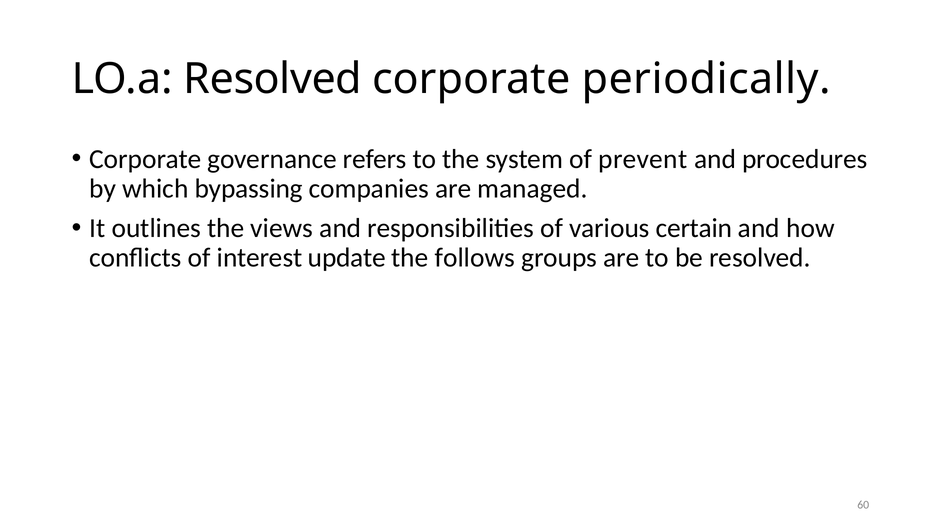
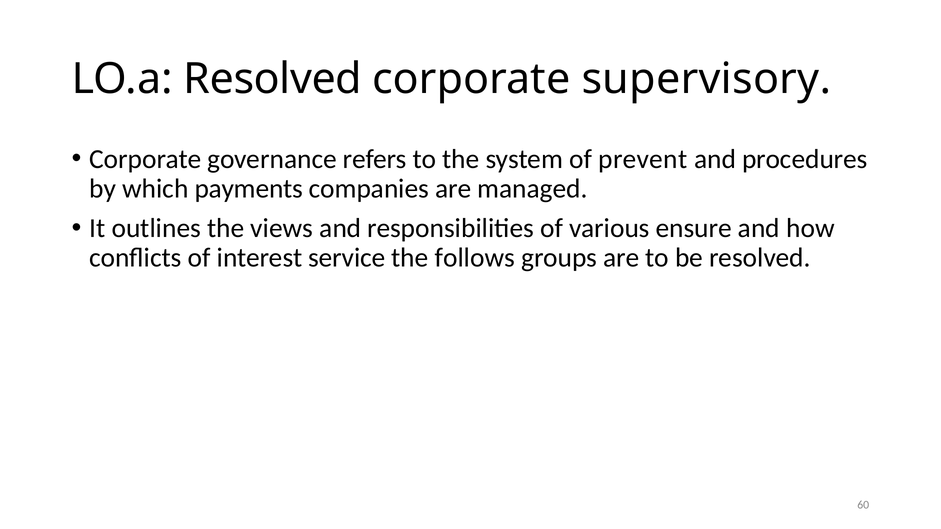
periodically: periodically -> supervisory
bypassing: bypassing -> payments
certain: certain -> ensure
update: update -> service
